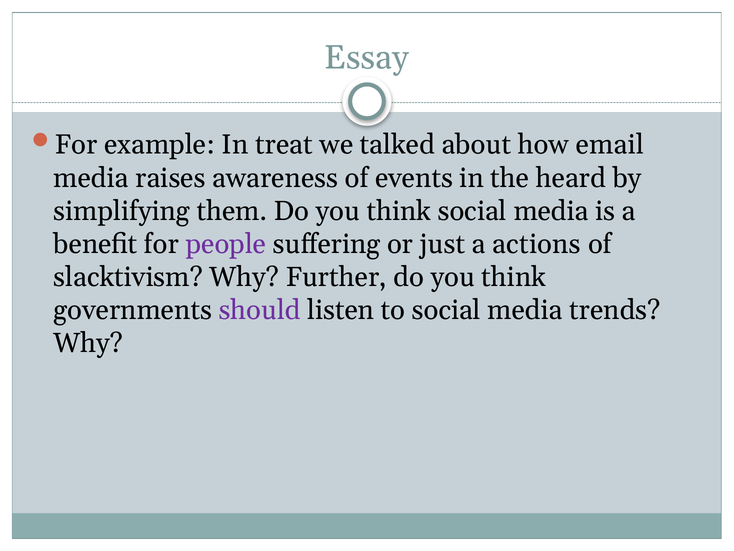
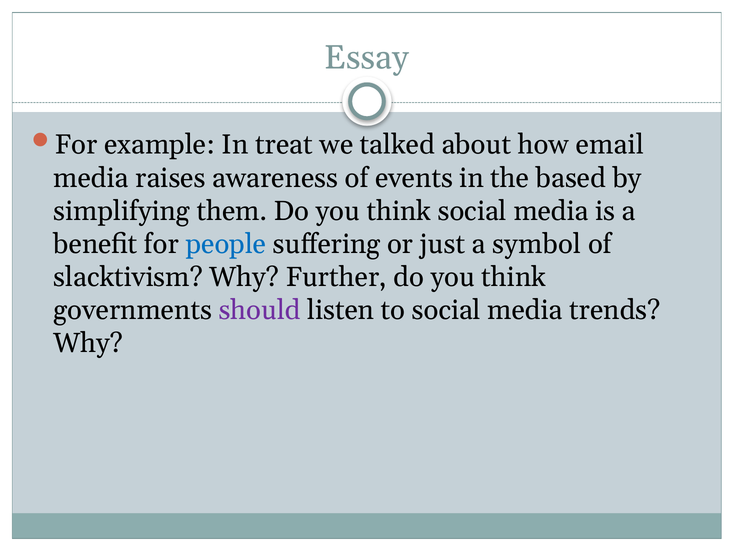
heard: heard -> based
people colour: purple -> blue
actions: actions -> symbol
